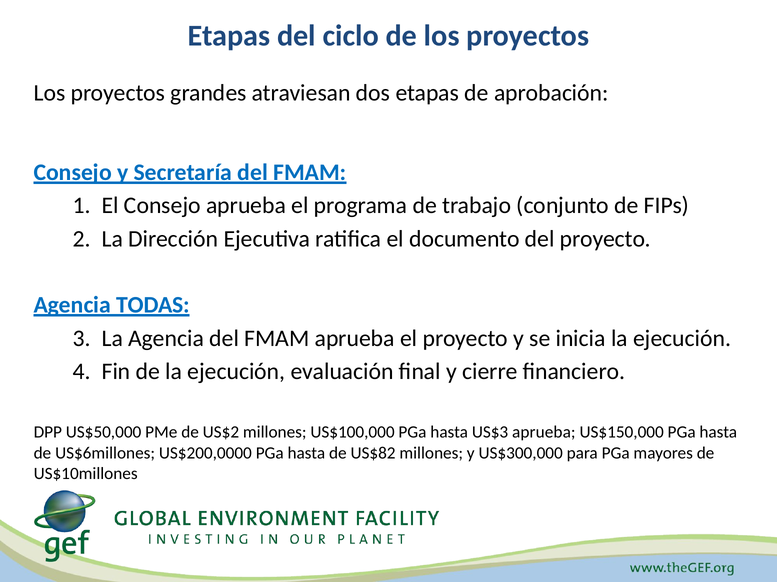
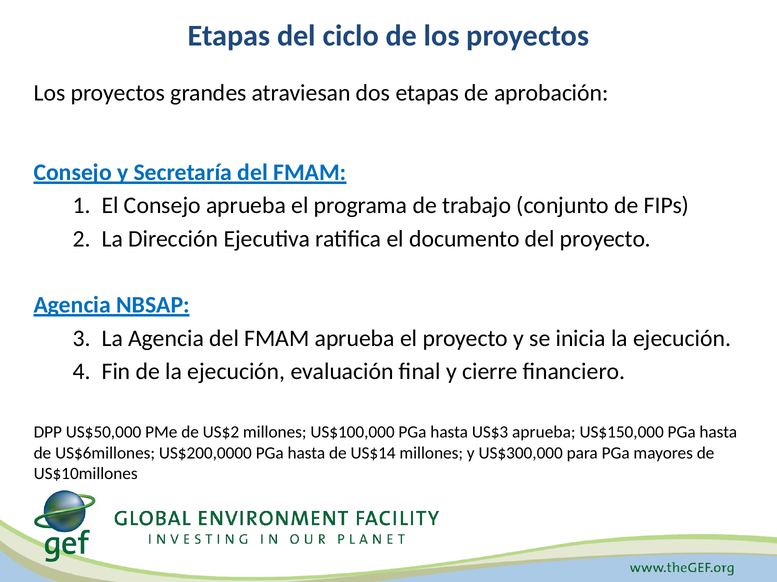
TODAS: TODAS -> NBSAP
US$82: US$82 -> US$14
